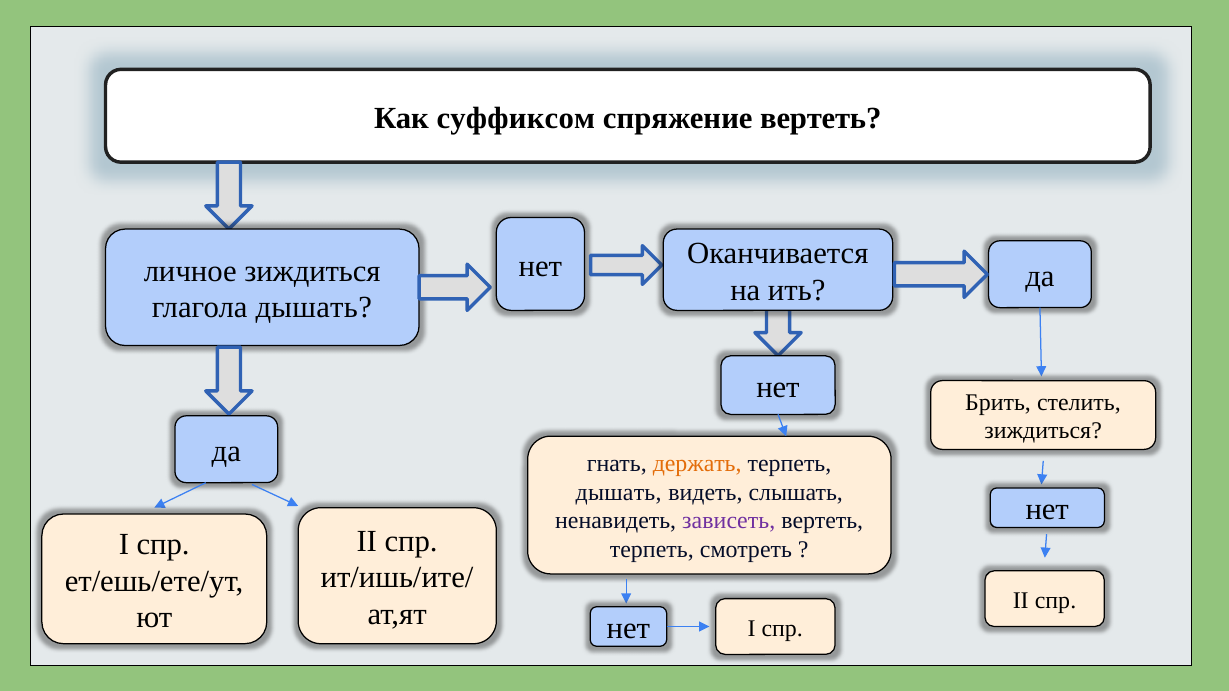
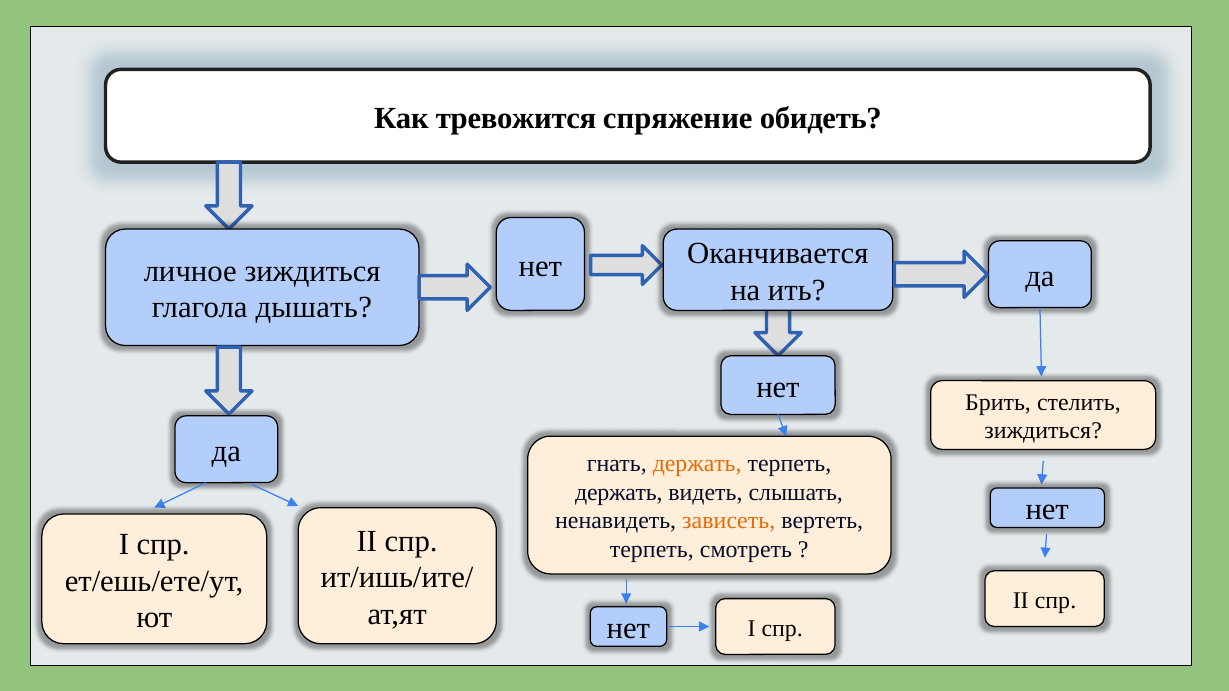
суффиксом: суффиксом -> тревожится
спряжение вертеть: вертеть -> обидеть
дышать at (619, 493): дышать -> держать
зависеть colour: purple -> orange
